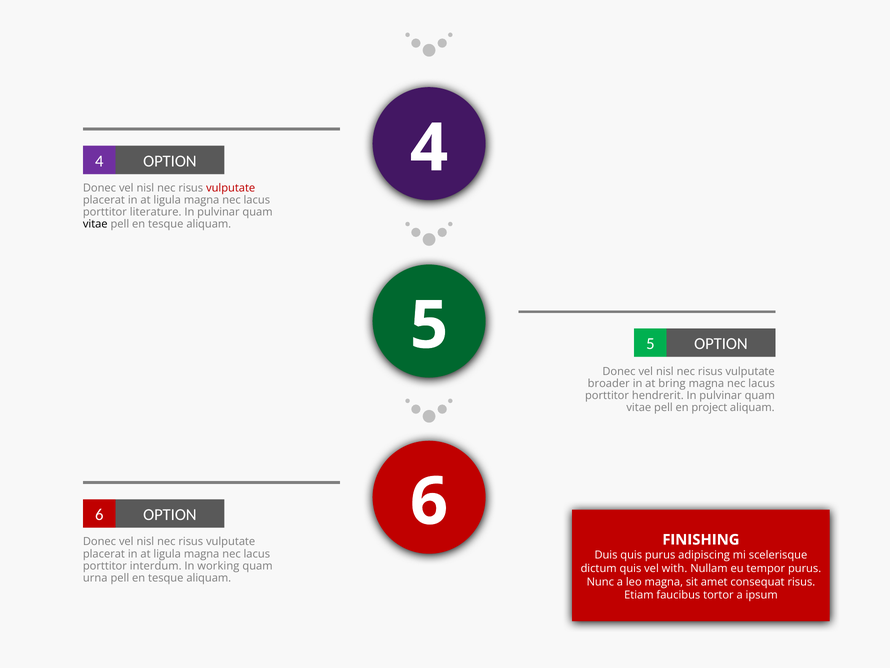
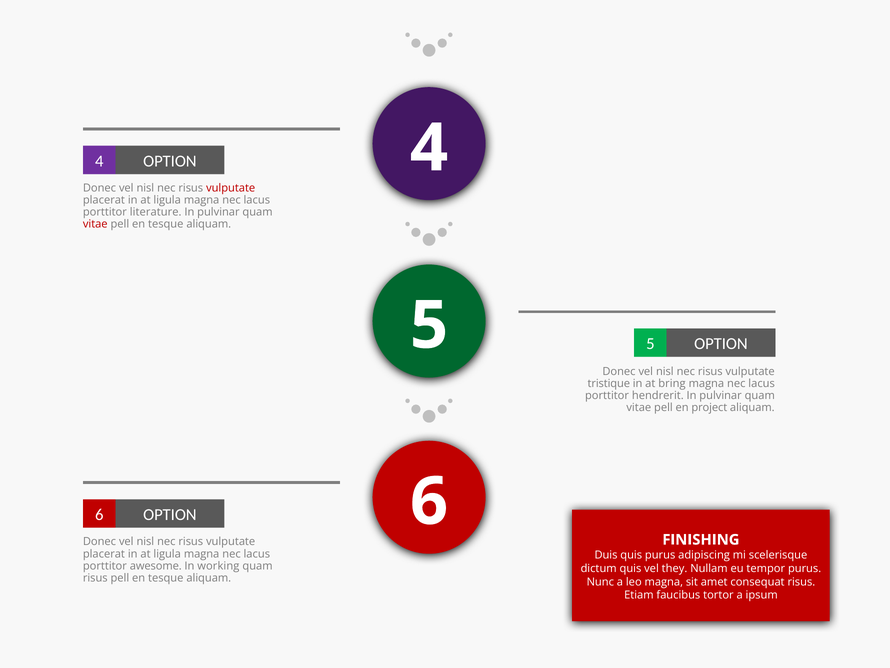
vitae at (95, 224) colour: black -> red
broader: broader -> tristique
interdum: interdum -> awesome
with: with -> they
urna at (95, 578): urna -> risus
